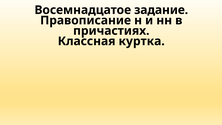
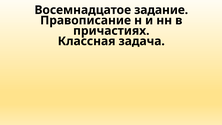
куртка: куртка -> задача
